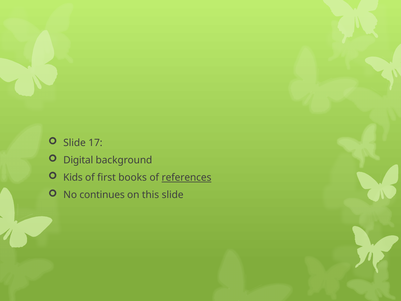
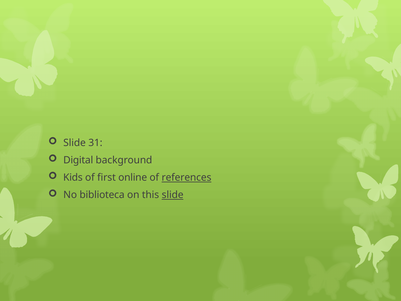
17: 17 -> 31
books: books -> online
continues: continues -> biblioteca
slide at (173, 195) underline: none -> present
